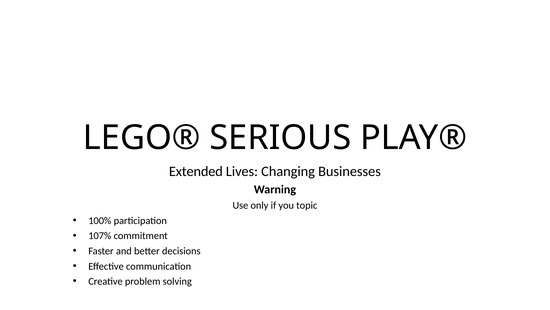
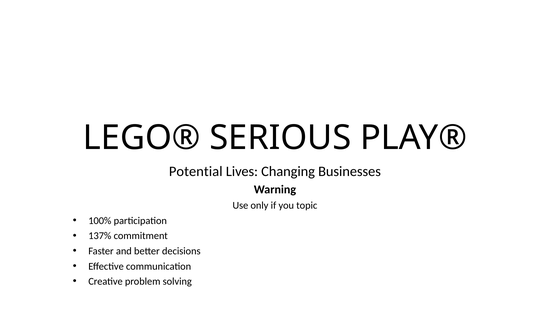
Extended: Extended -> Potential
107%: 107% -> 137%
